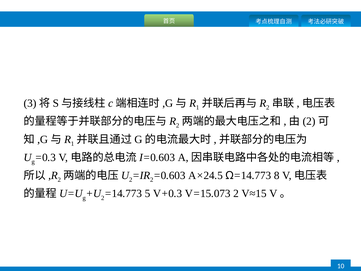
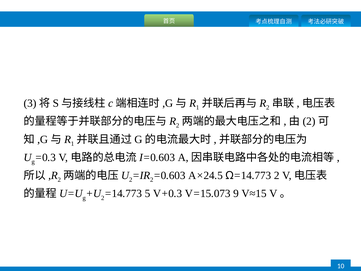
8 at (277, 175): 8 -> 2
V=15.073 2: 2 -> 9
